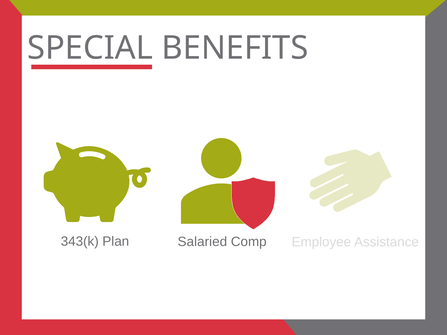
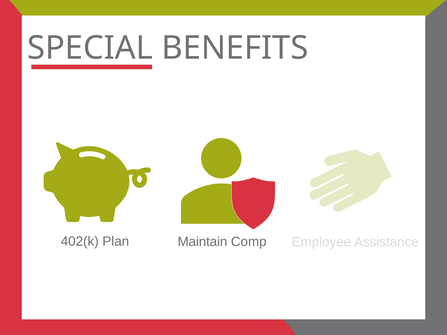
343(k: 343(k -> 402(k
Salaried: Salaried -> Maintain
